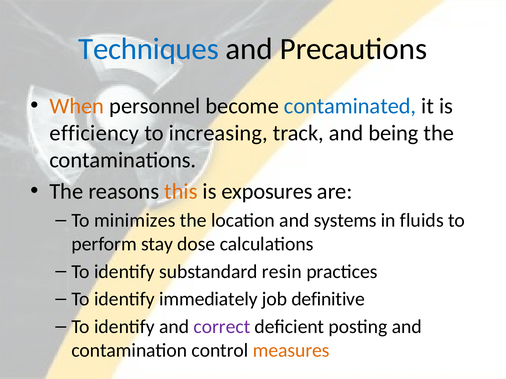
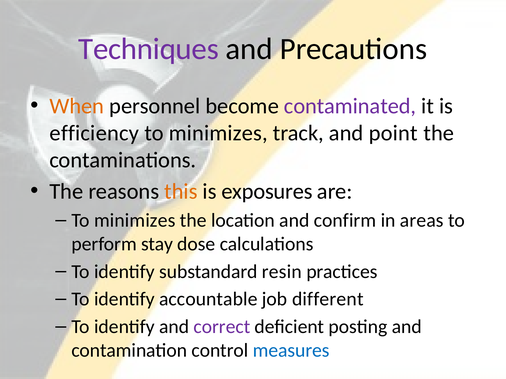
Techniques colour: blue -> purple
contaminated colour: blue -> purple
increasing at (218, 133): increasing -> minimizes
being: being -> point
systems: systems -> confirm
fluids: fluids -> areas
immediately: immediately -> accountable
definitive: definitive -> different
measures colour: orange -> blue
